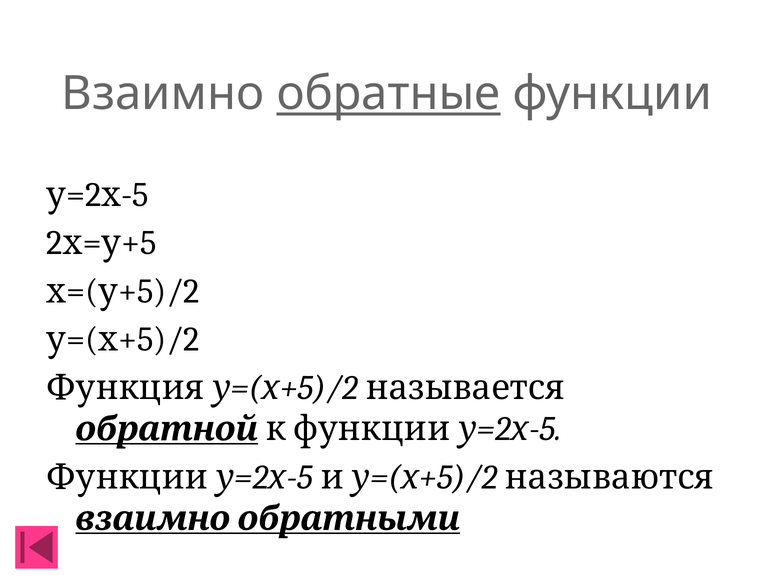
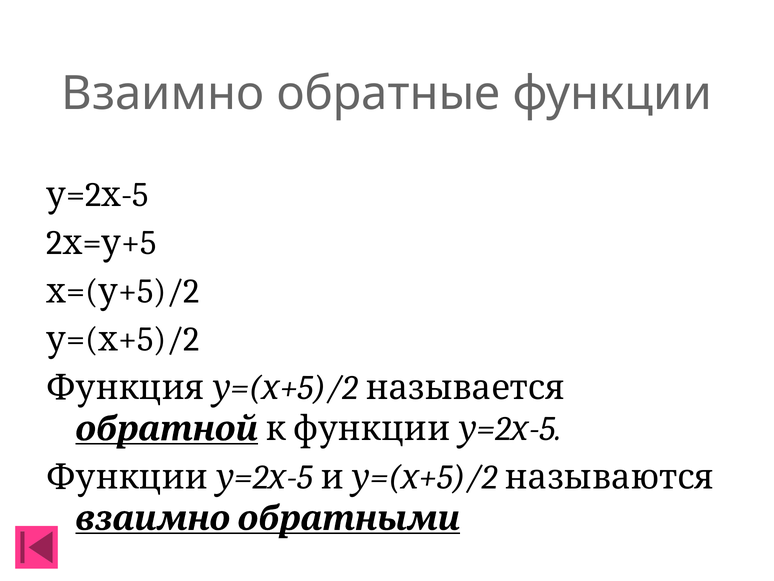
обратные underline: present -> none
